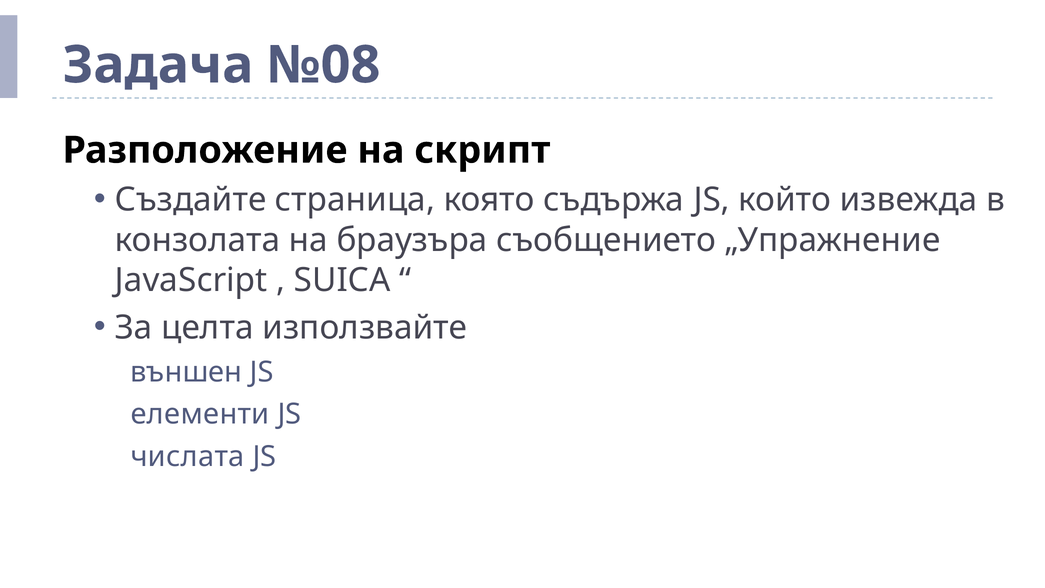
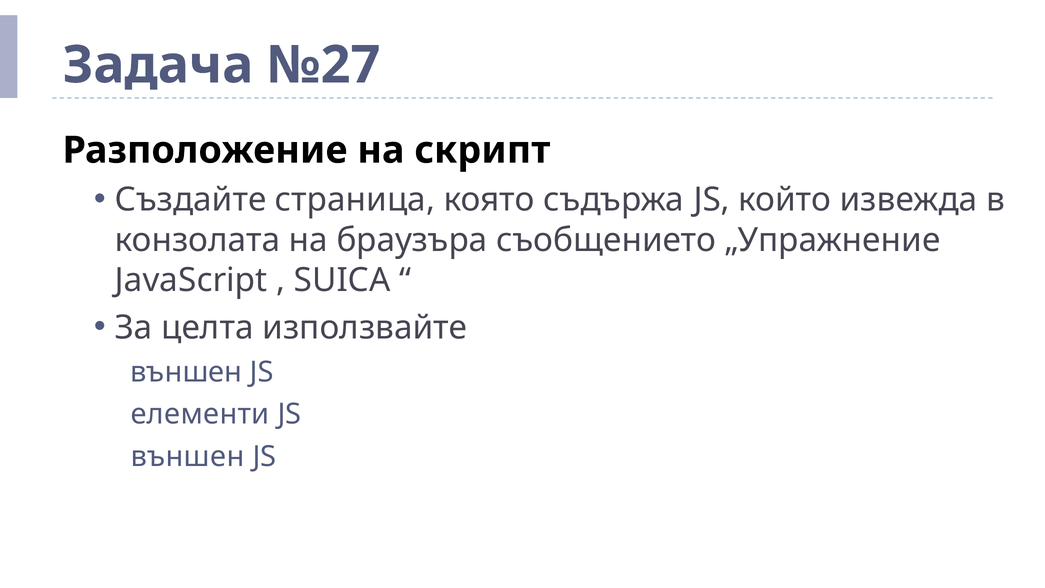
№08: №08 -> №27
числата at (188, 456): числата -> външен
